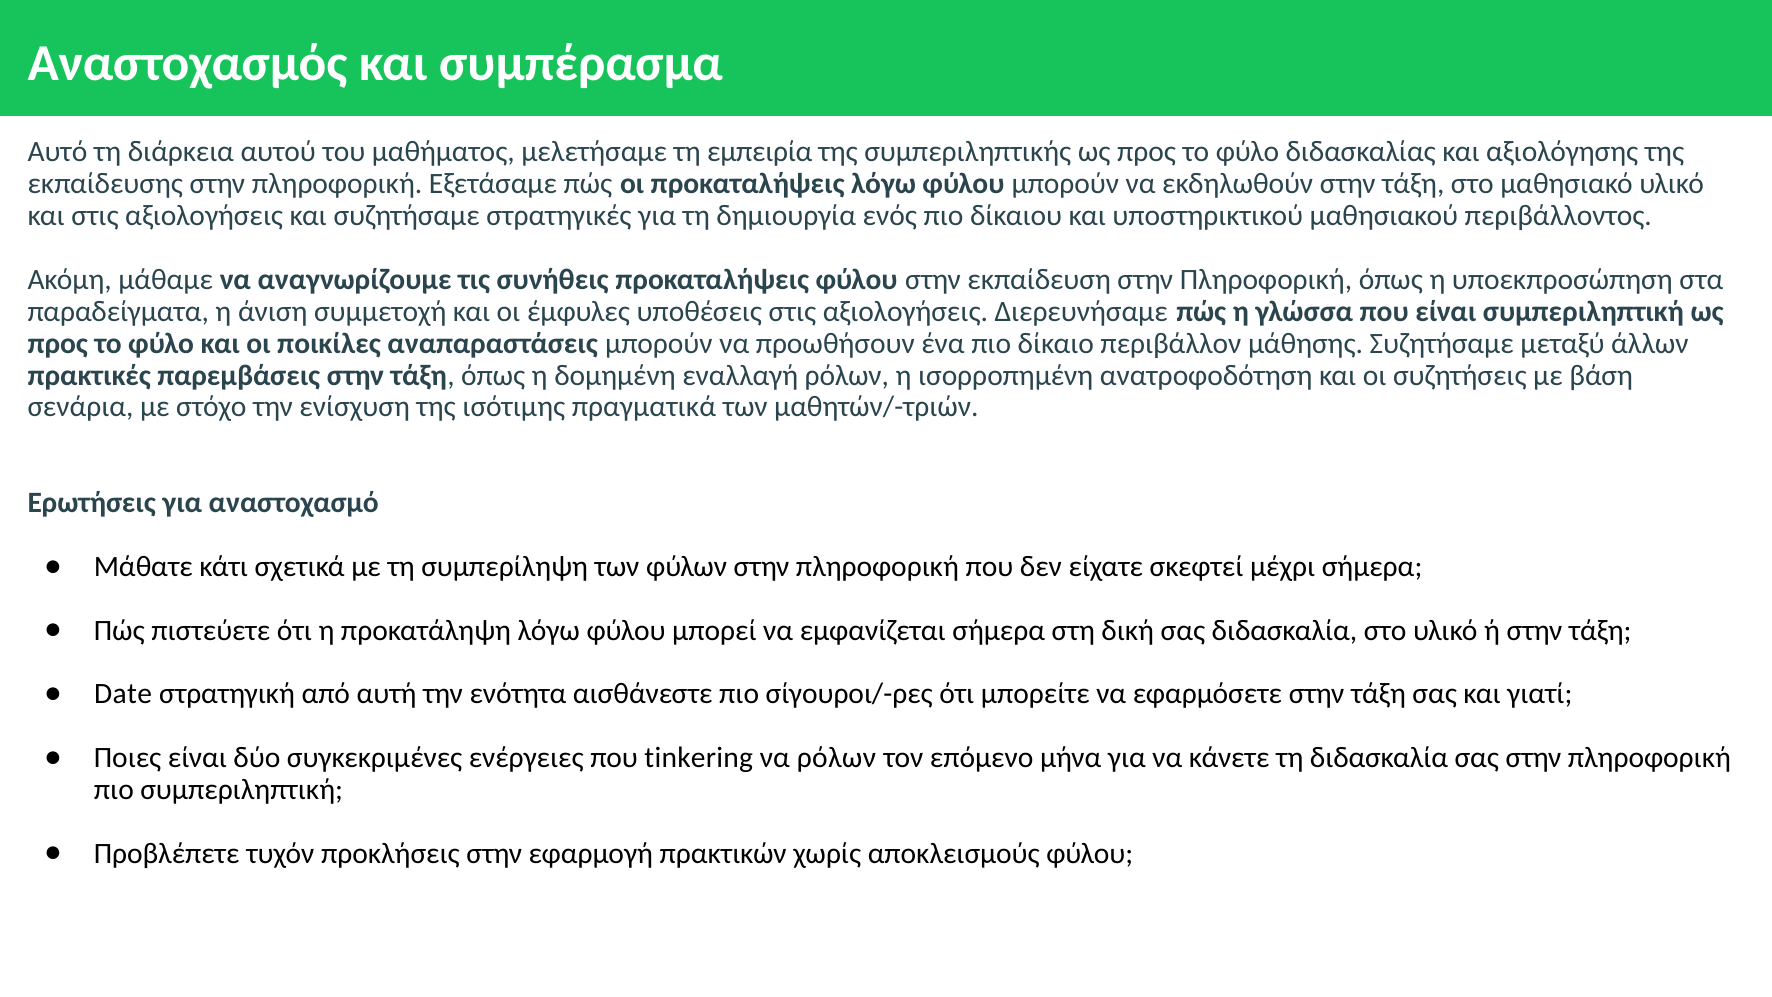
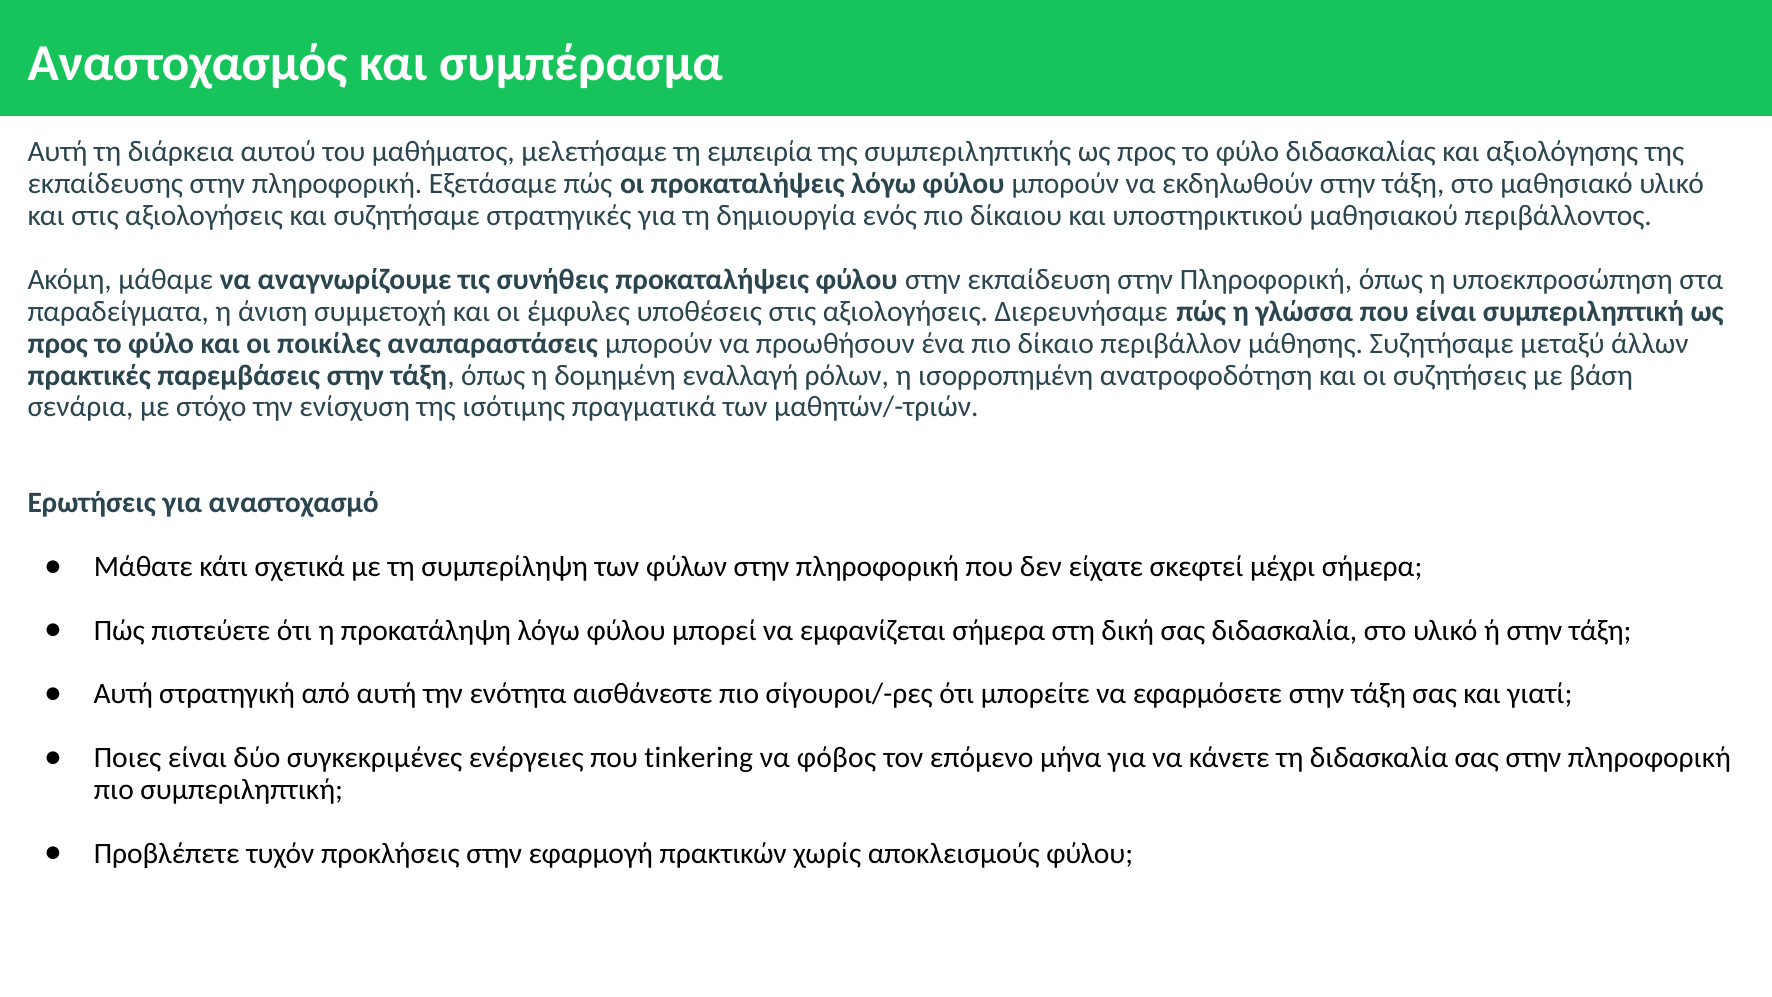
Αυτό at (57, 152): Αυτό -> Αυτή
Date at (123, 694): Date -> Αυτή
να ρόλων: ρόλων -> φόβος
